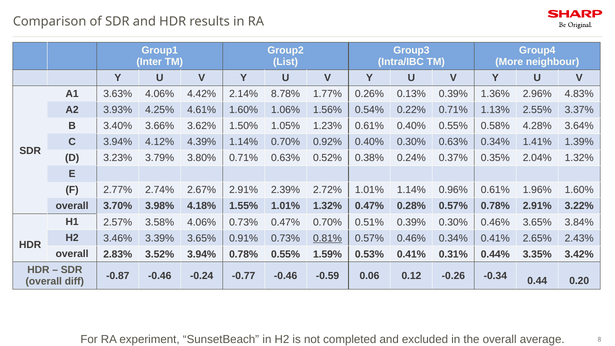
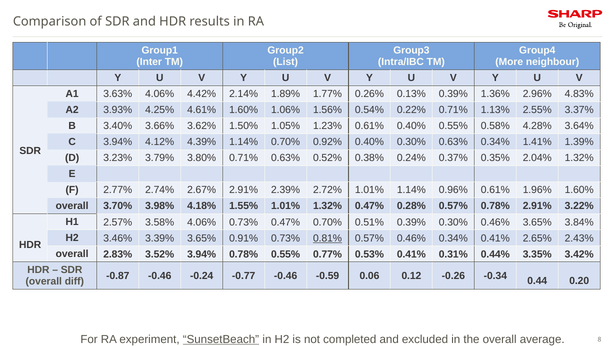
8.78%: 8.78% -> 1.89%
1.59%: 1.59% -> 0.77%
SunsetBeach underline: none -> present
